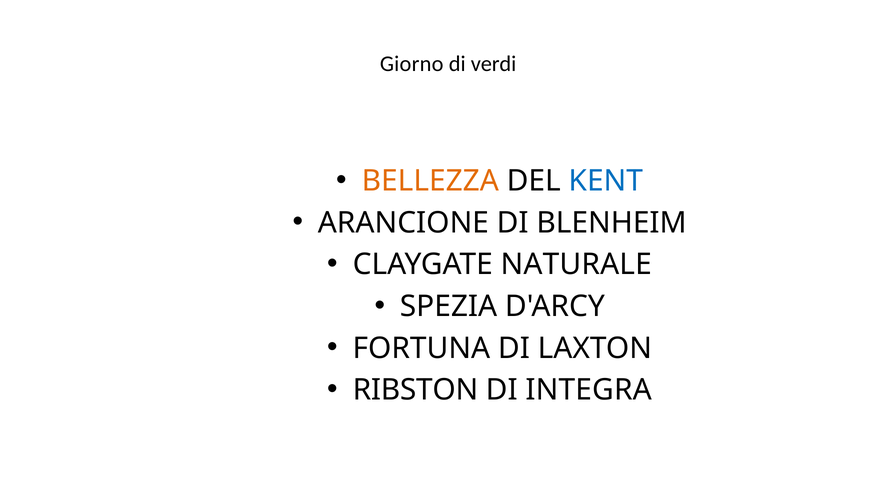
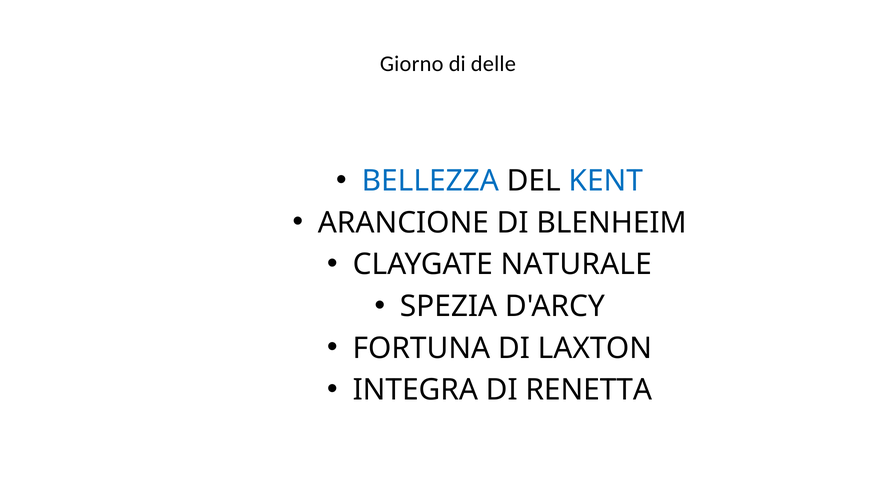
verdi: verdi -> delle
BELLEZZA colour: orange -> blue
RIBSTON: RIBSTON -> INTEGRA
INTEGRA: INTEGRA -> RENETTA
